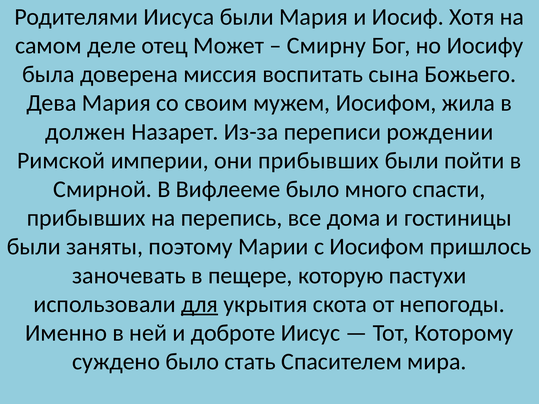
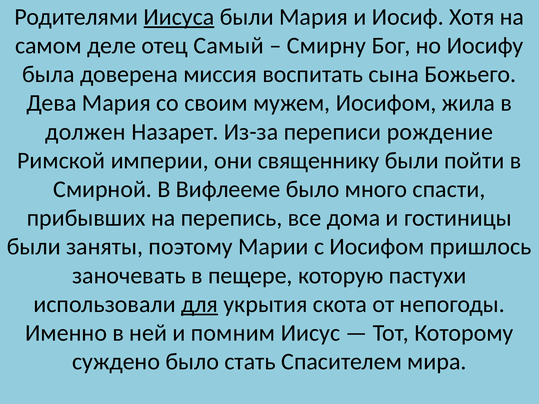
Иисуса underline: none -> present
Может: Может -> Самый
рождении: рождении -> рождение
они прибывших: прибывших -> священнику
доброте: доброте -> помним
